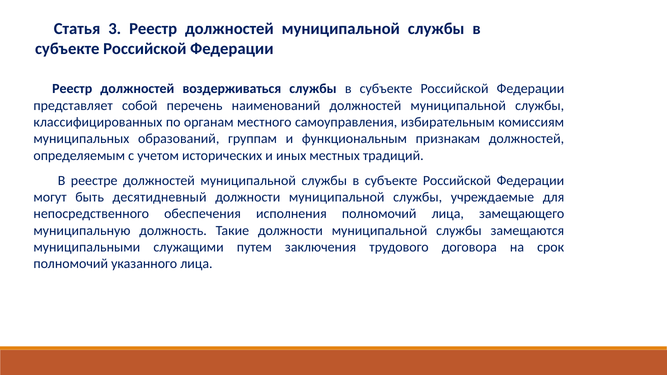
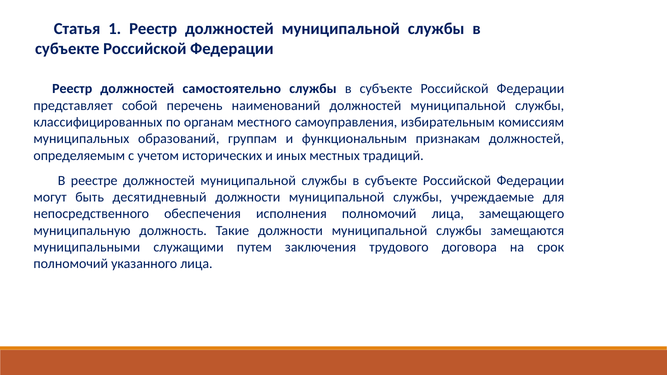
3: 3 -> 1
воздерживаться: воздерживаться -> самостоятельно
